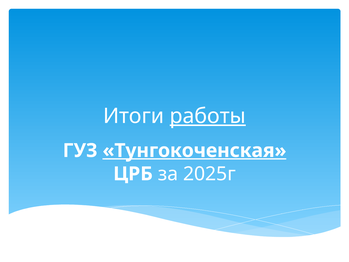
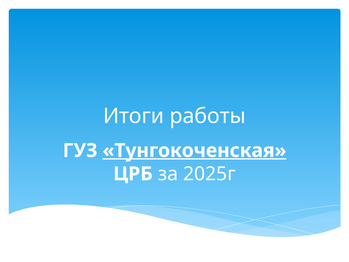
работы underline: present -> none
